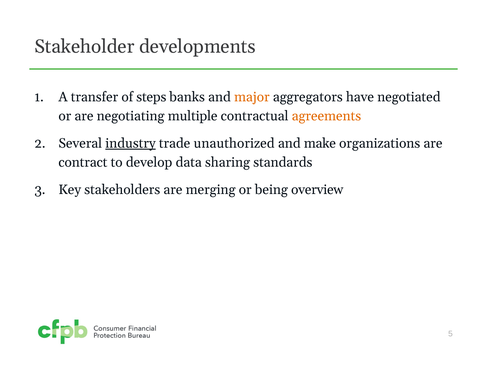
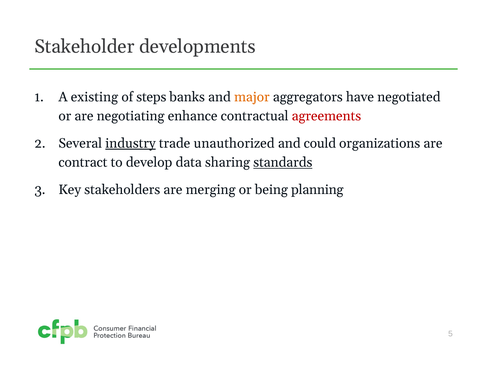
transfer: transfer -> existing
multiple: multiple -> enhance
agreements colour: orange -> red
make: make -> could
standards underline: none -> present
overview: overview -> planning
